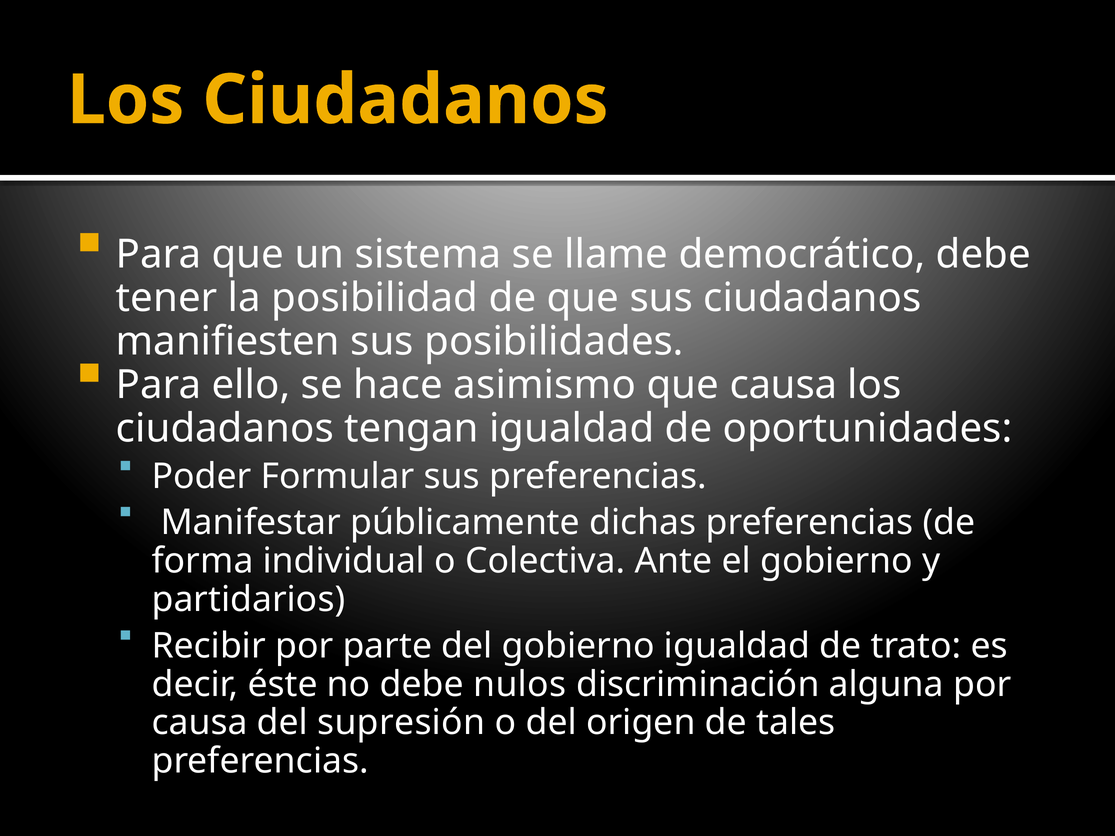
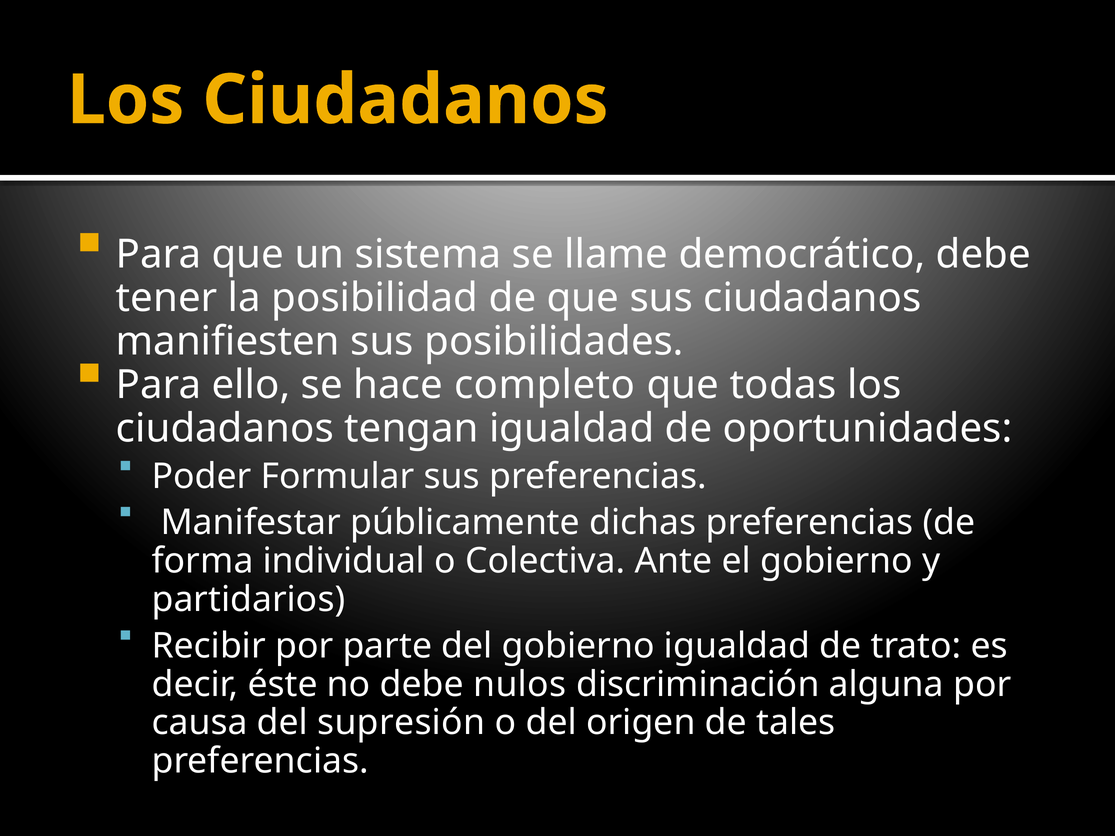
asimismo: asimismo -> completo
que causa: causa -> todas
